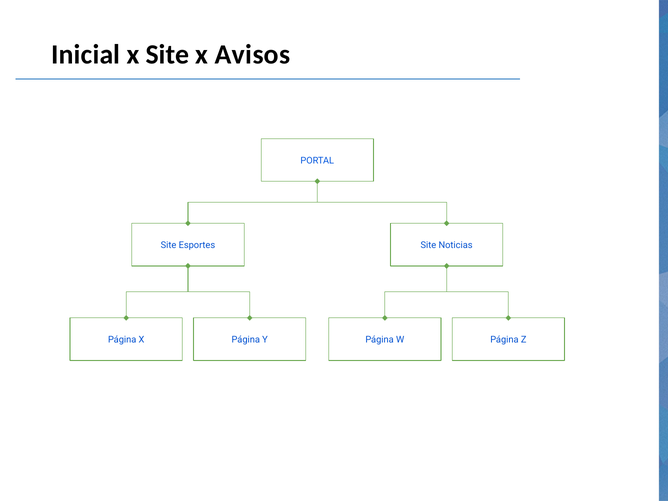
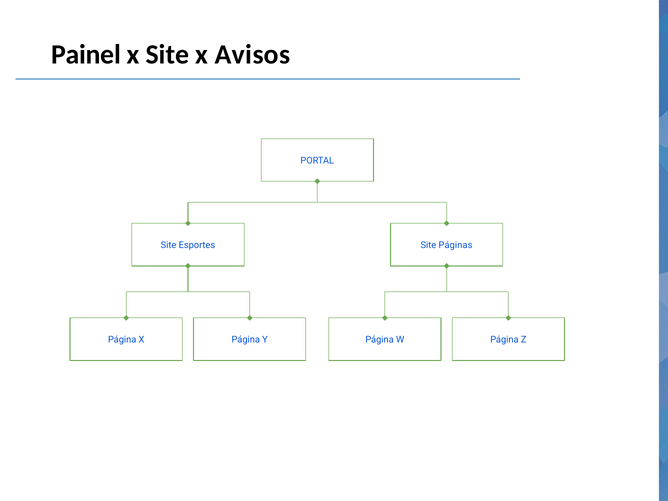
Inicial: Inicial -> Painel
Noticias: Noticias -> Páginas
